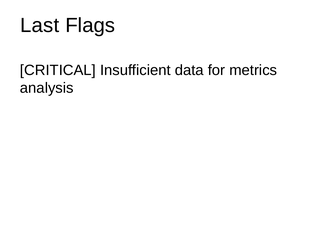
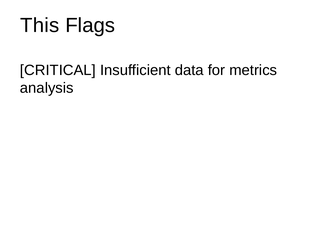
Last: Last -> This
